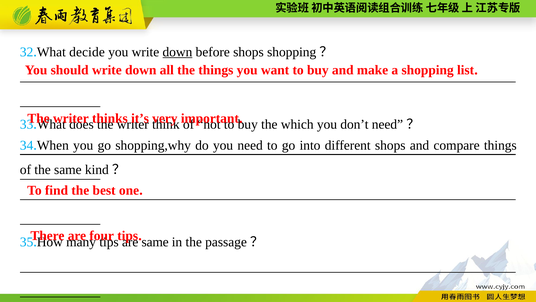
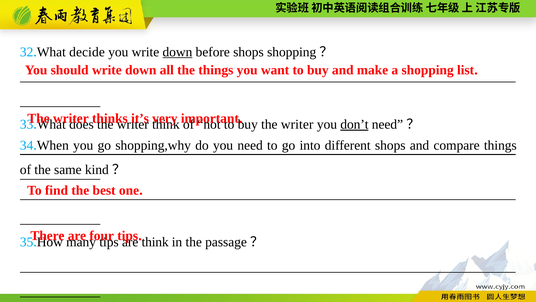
which at (297, 124): which -> writer
don’t underline: none -> present
same at (155, 242): same -> think
